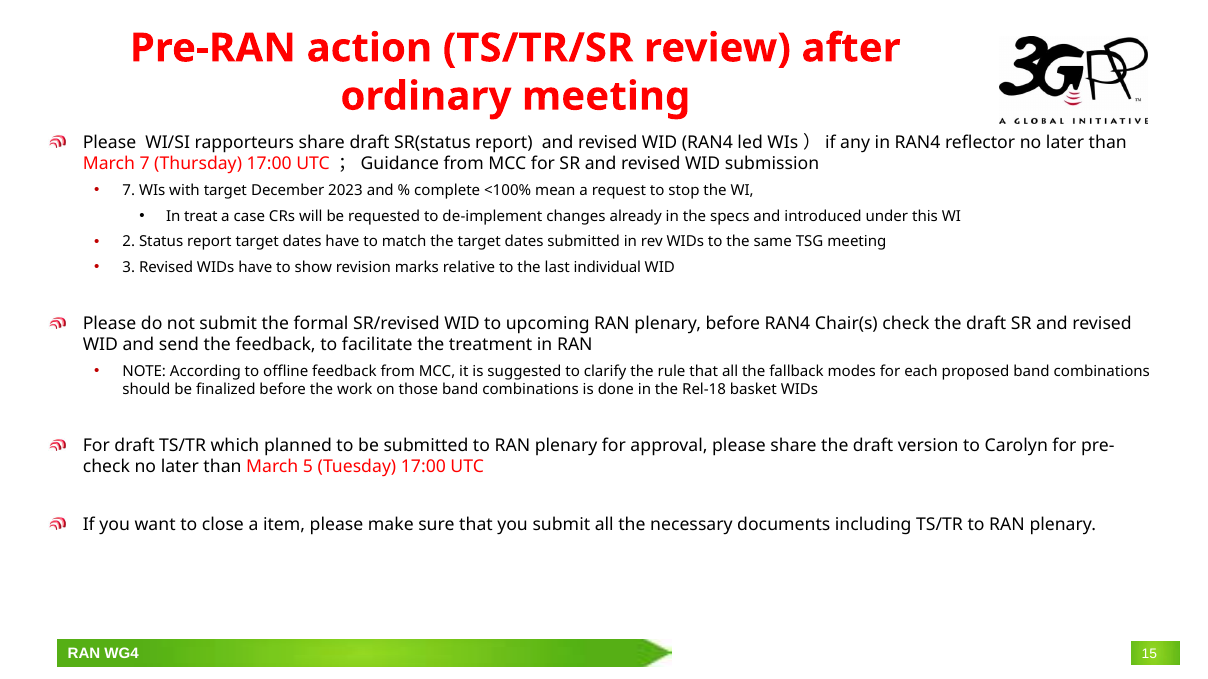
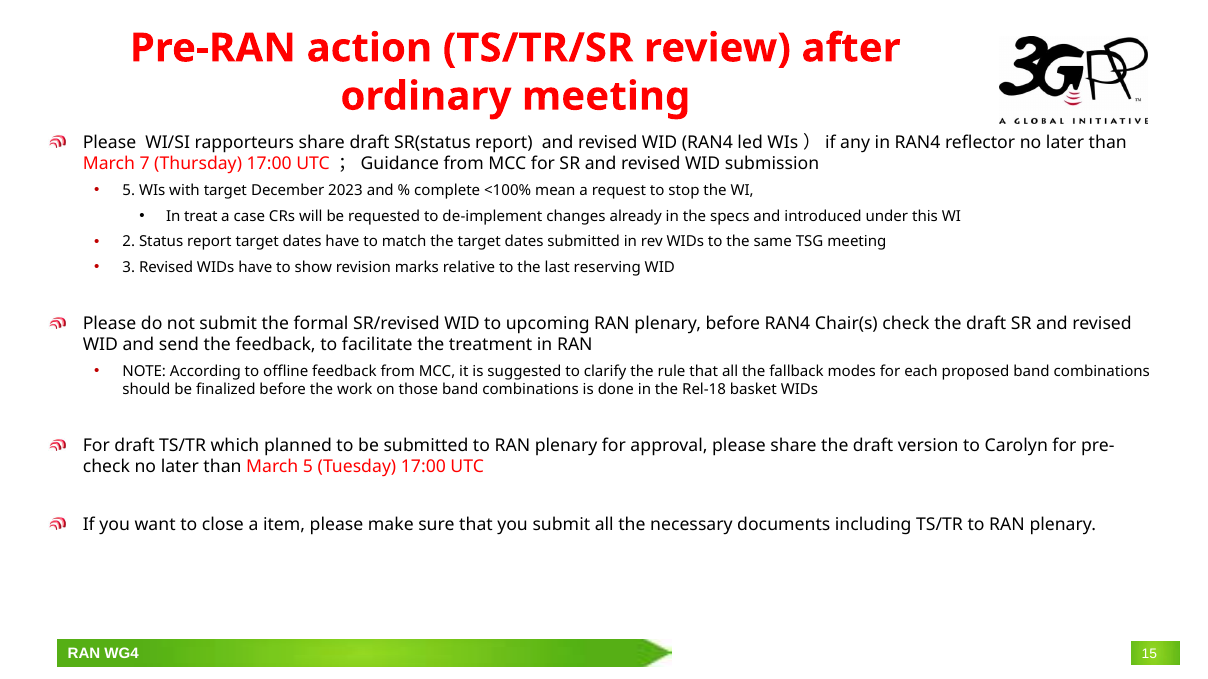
7 at (129, 191): 7 -> 5
individual: individual -> reserving
